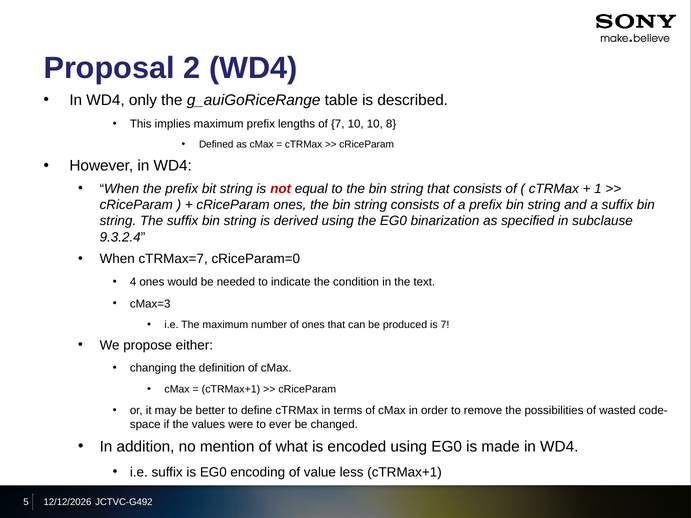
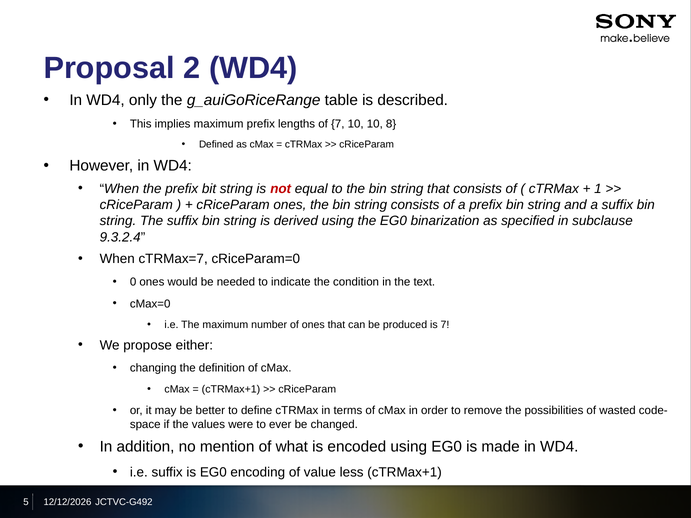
4: 4 -> 0
cMax=3: cMax=3 -> cMax=0
